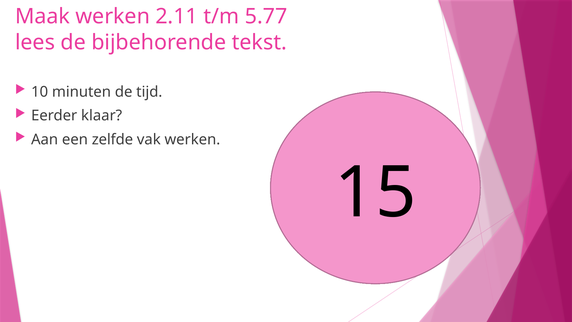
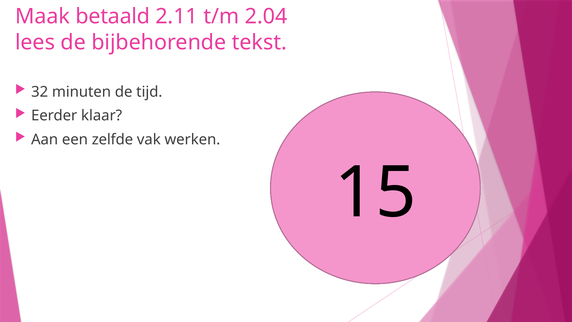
Maak werken: werken -> betaald
5.77: 5.77 -> 2.04
10 at (40, 92): 10 -> 32
